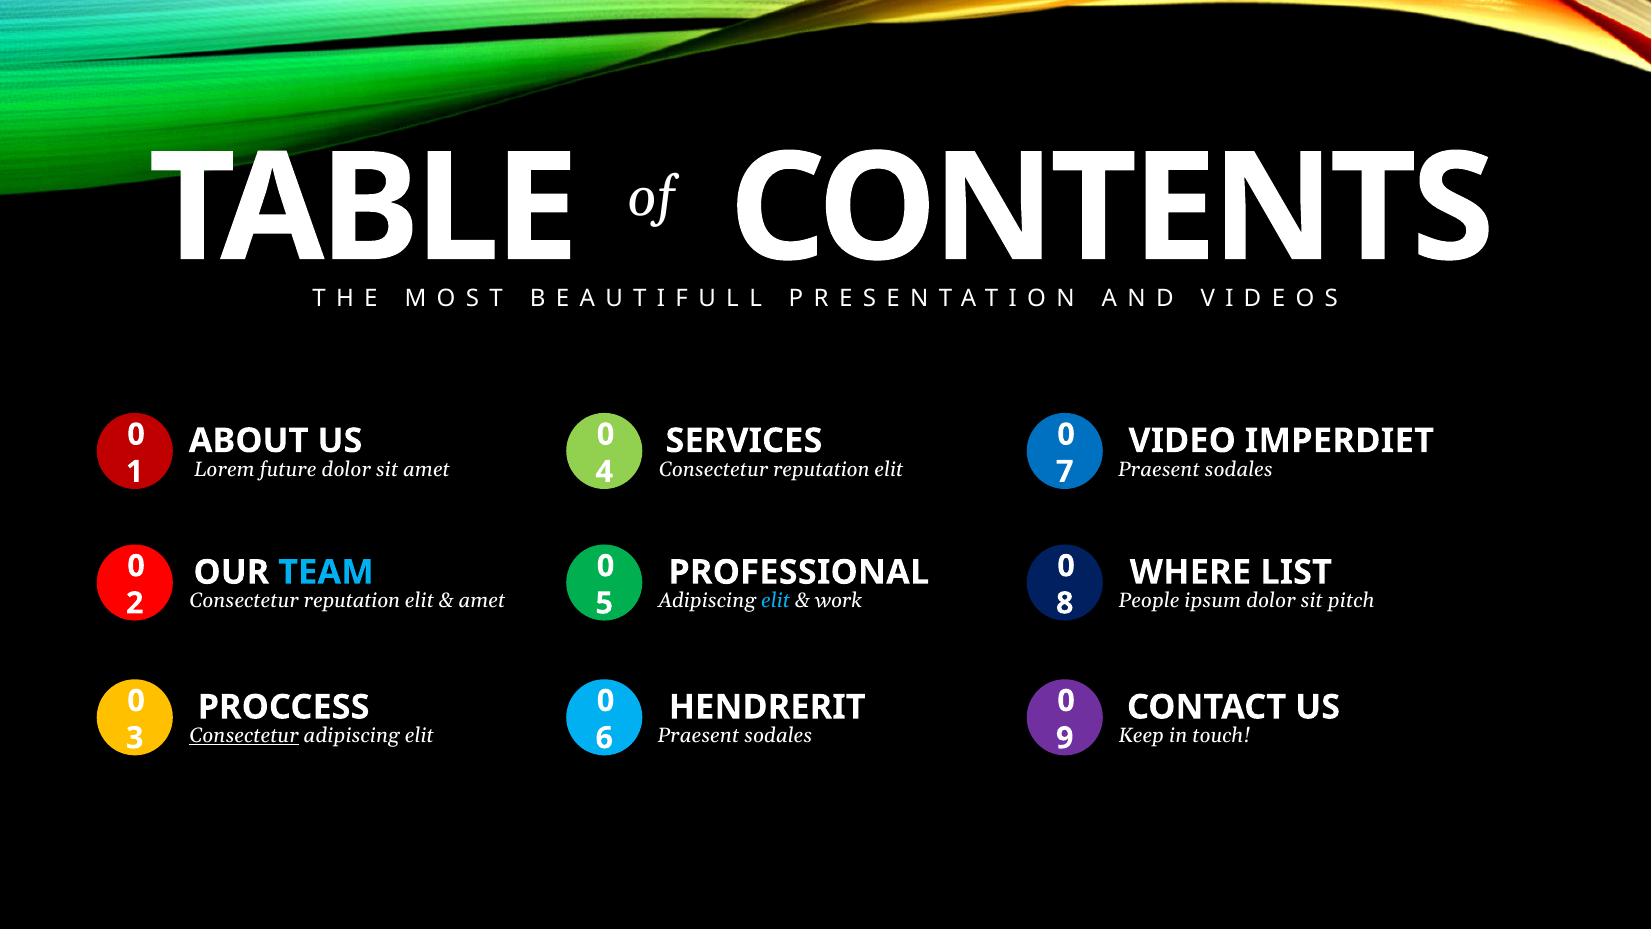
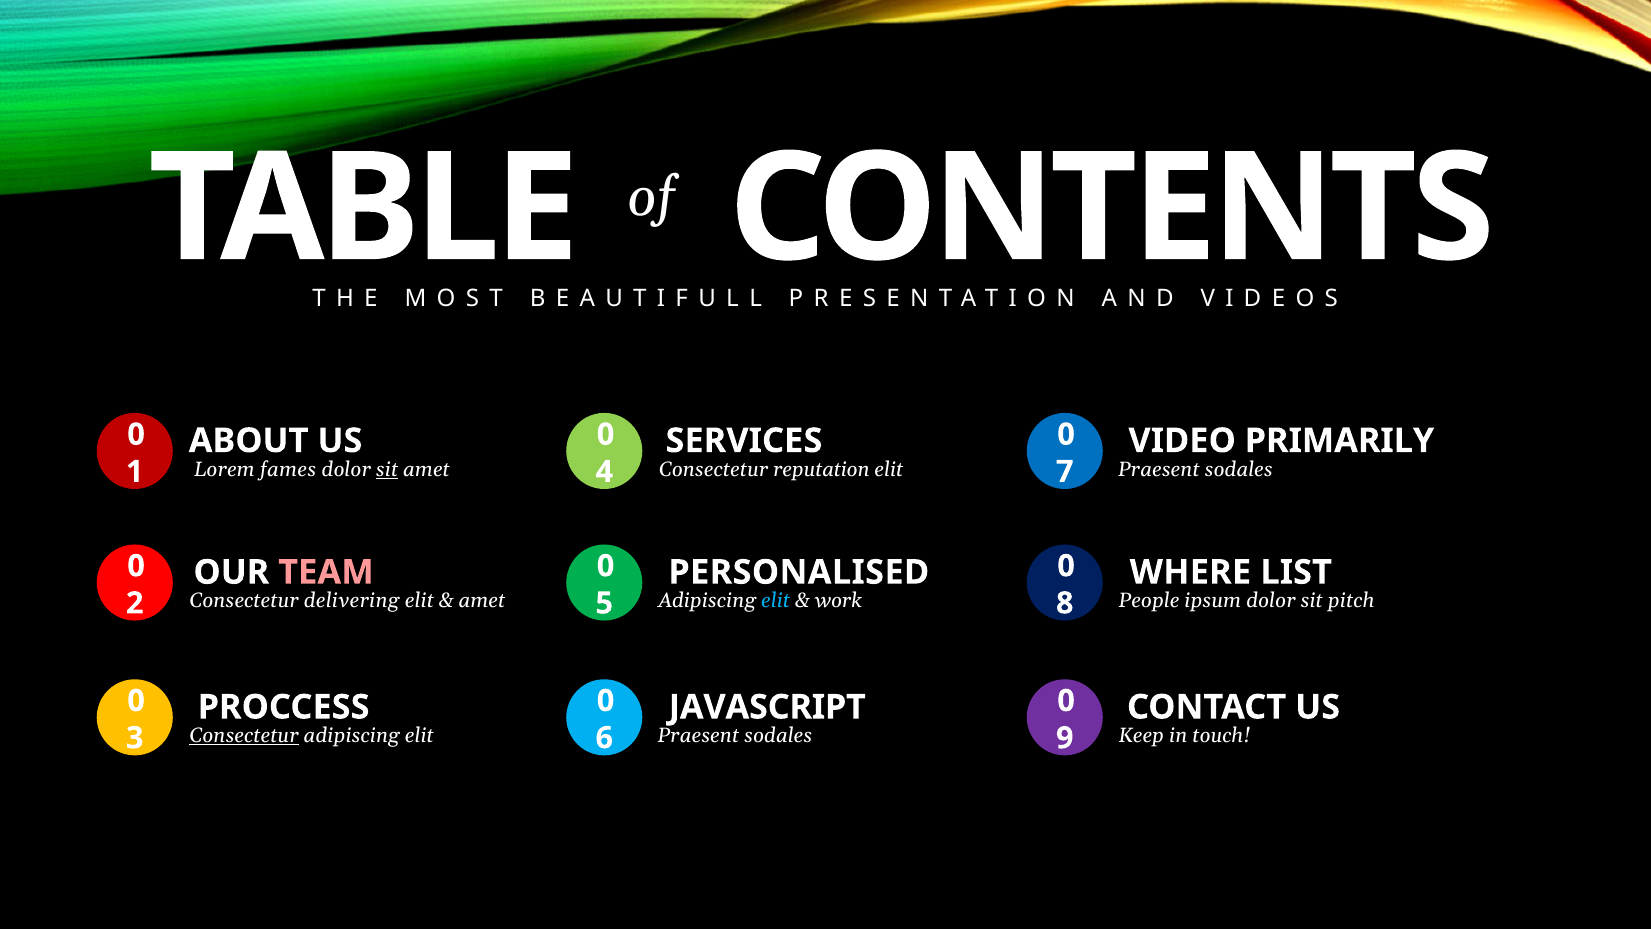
IMPERDIET: IMPERDIET -> PRIMARILY
future: future -> fames
sit at (387, 469) underline: none -> present
TEAM colour: light blue -> pink
PROFESSIONAL: PROFESSIONAL -> PERSONALISED
reputation at (352, 601): reputation -> delivering
HENDRERIT: HENDRERIT -> JAVASCRIPT
